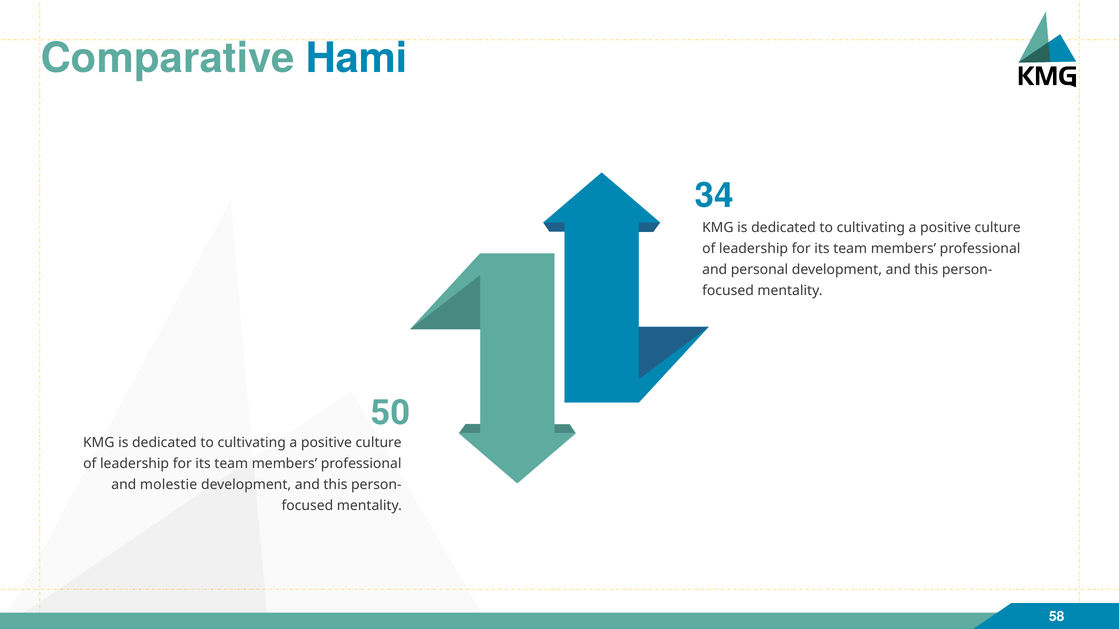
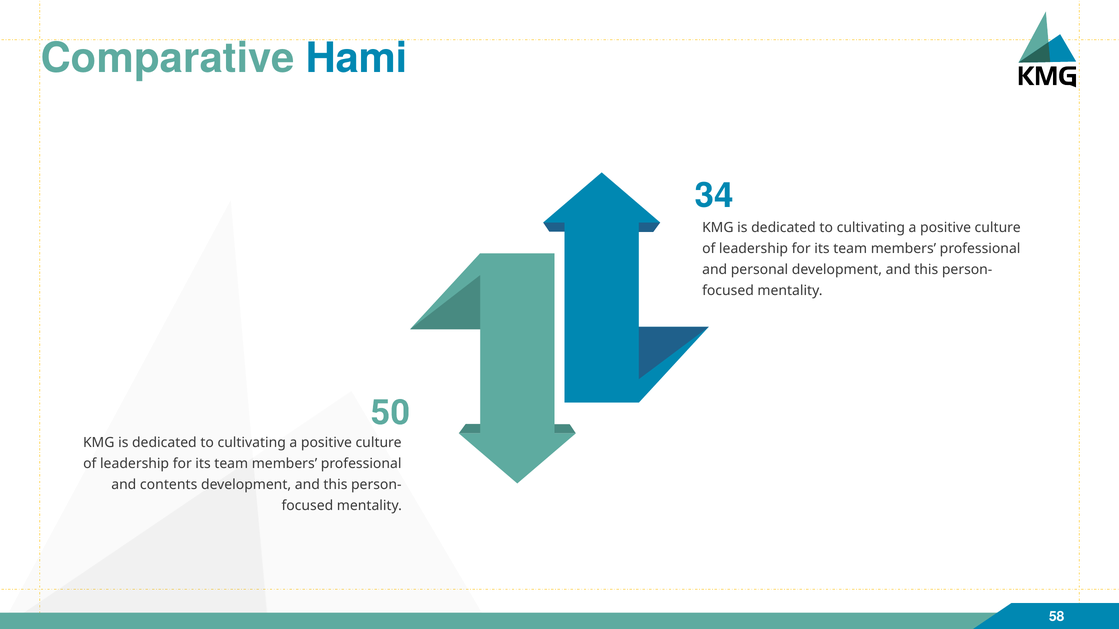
molestie: molestie -> contents
